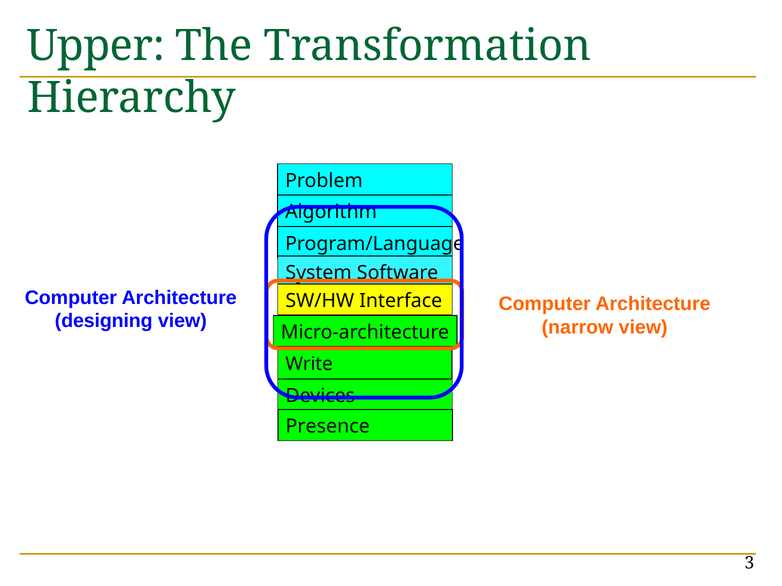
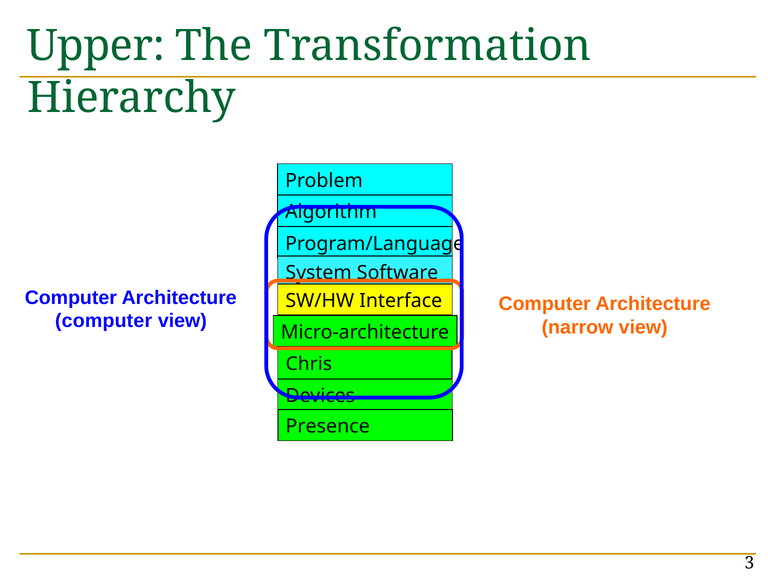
designing at (104, 321): designing -> computer
Write: Write -> Chris
